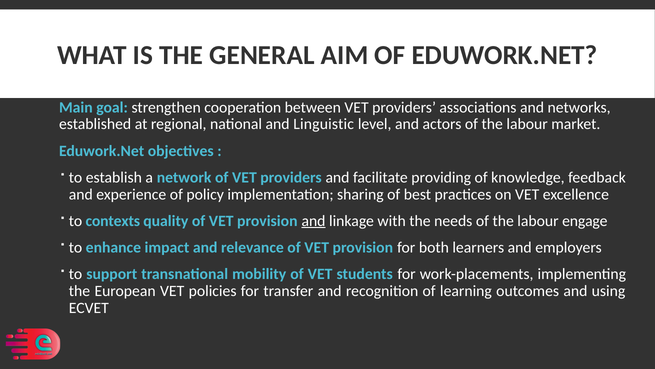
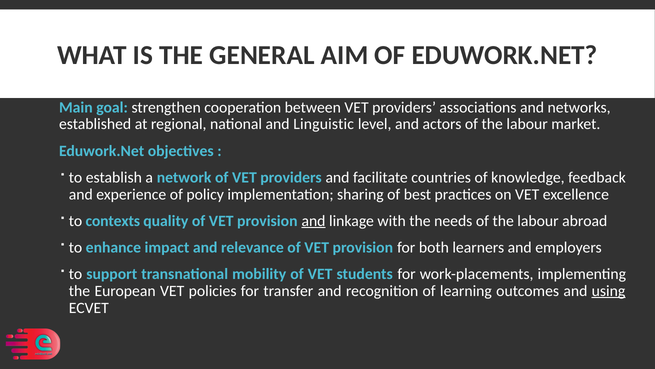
providing: providing -> countries
engage: engage -> abroad
using underline: none -> present
